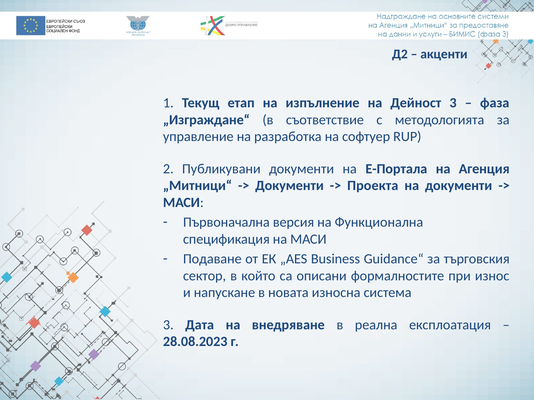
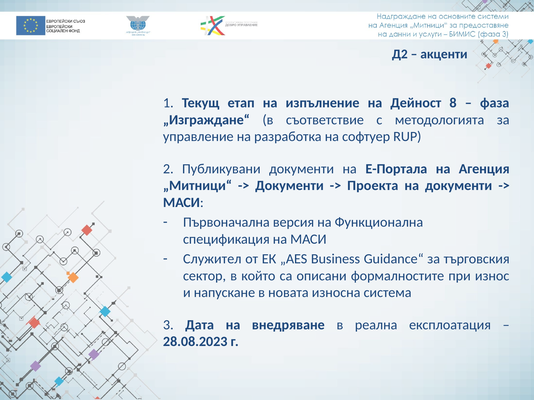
Дейност 3: 3 -> 8
Подаване: Подаване -> Служител
